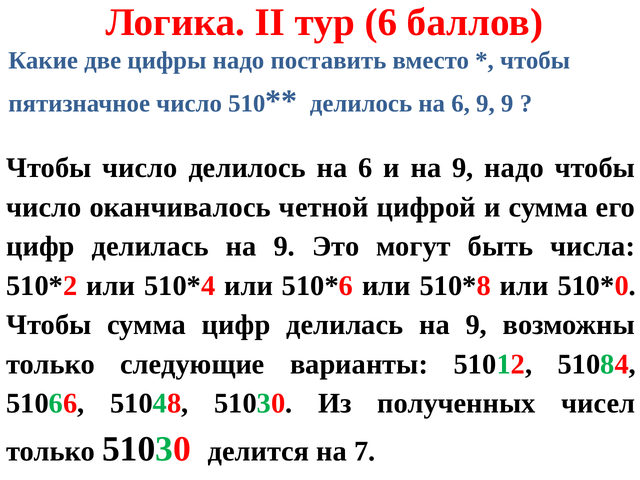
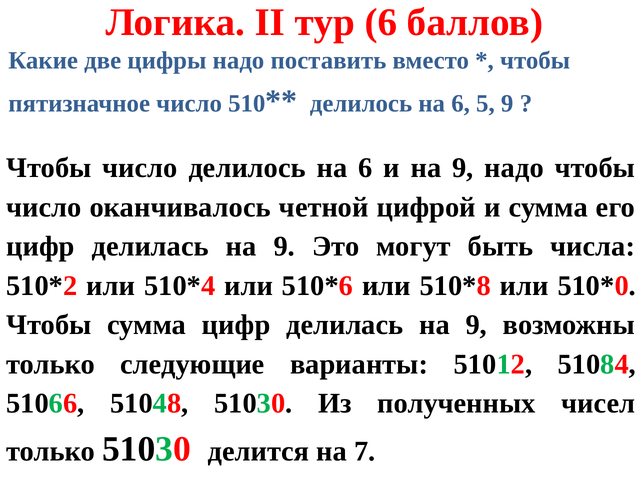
6 9: 9 -> 5
